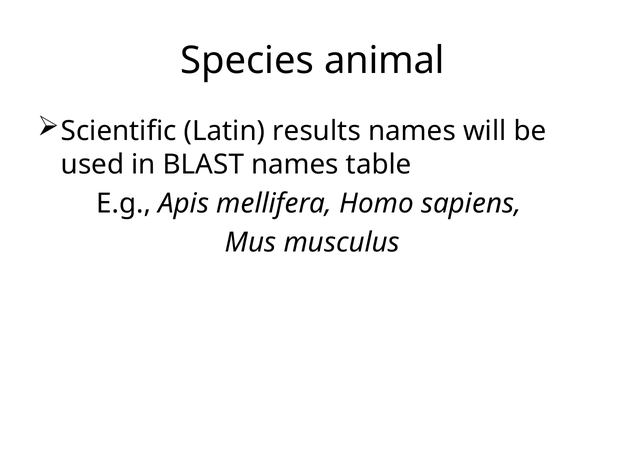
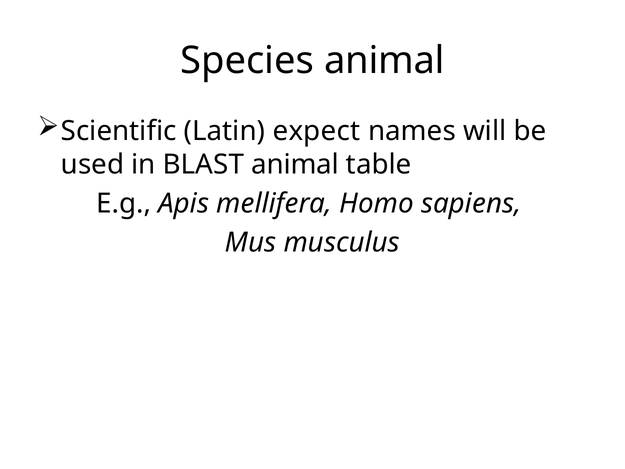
results: results -> expect
BLAST names: names -> animal
